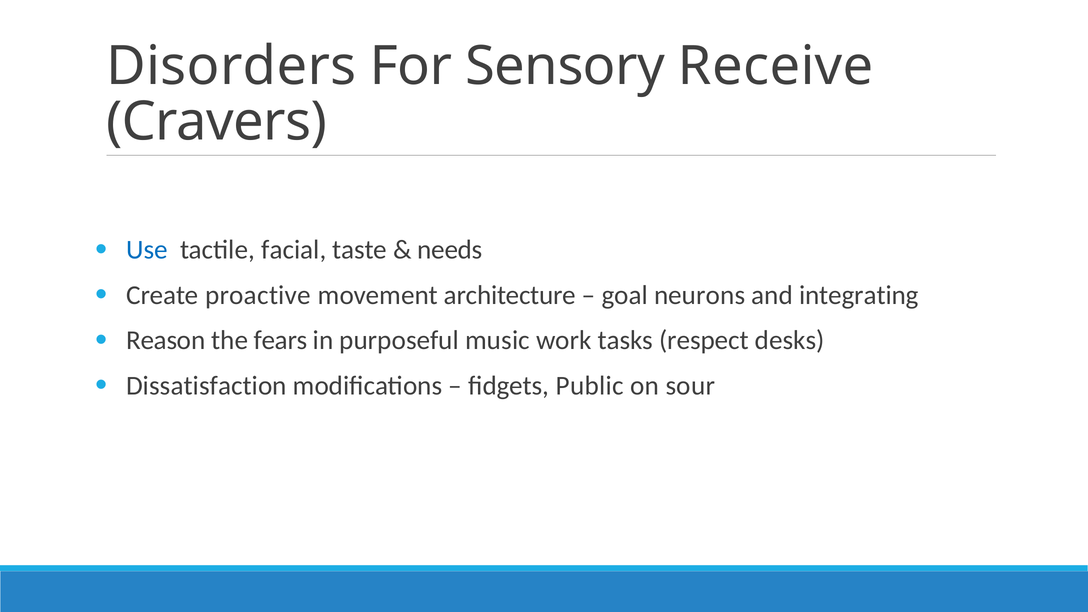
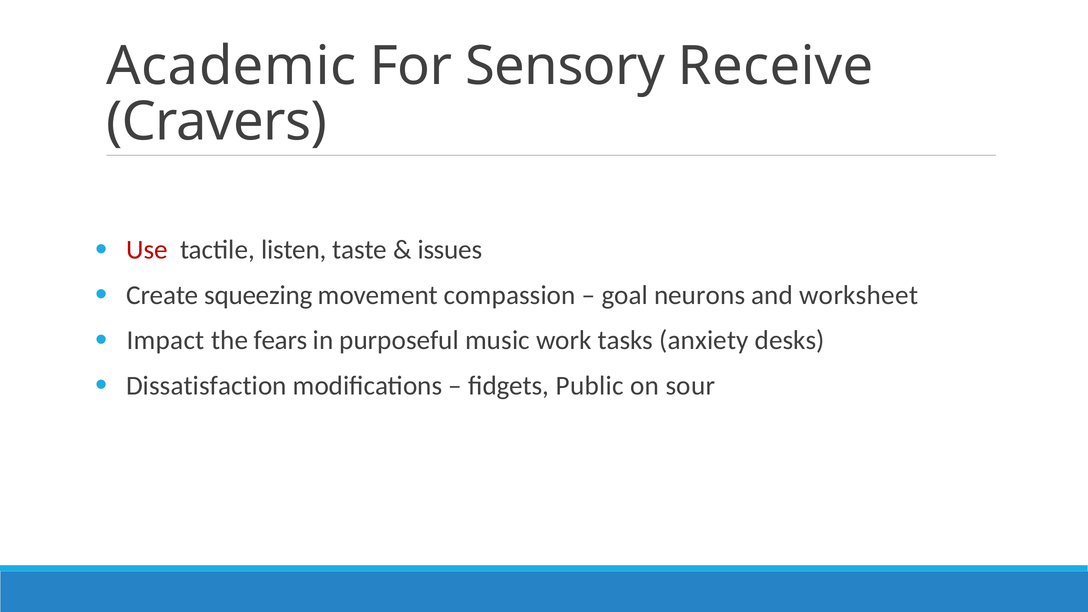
Disorders: Disorders -> Academic
Use colour: blue -> red
facial: facial -> listen
needs: needs -> issues
proactive: proactive -> squeezing
architecture: architecture -> compassion
integrating: integrating -> worksheet
Reason: Reason -> Impact
respect: respect -> anxiety
